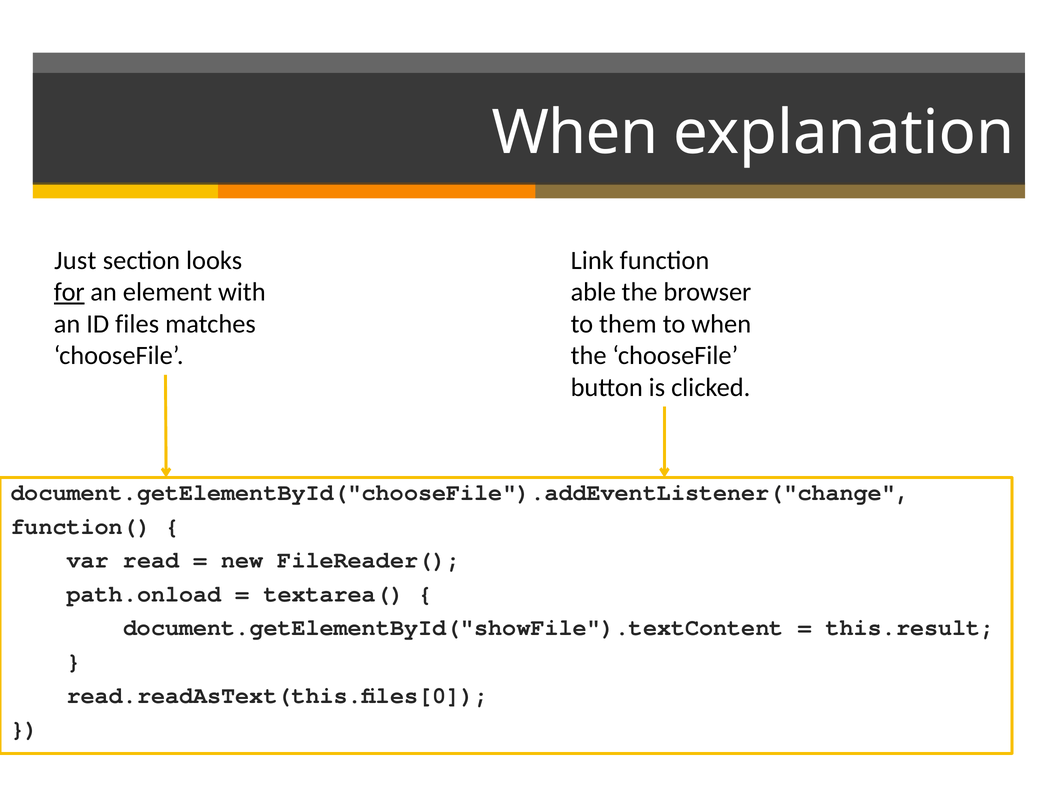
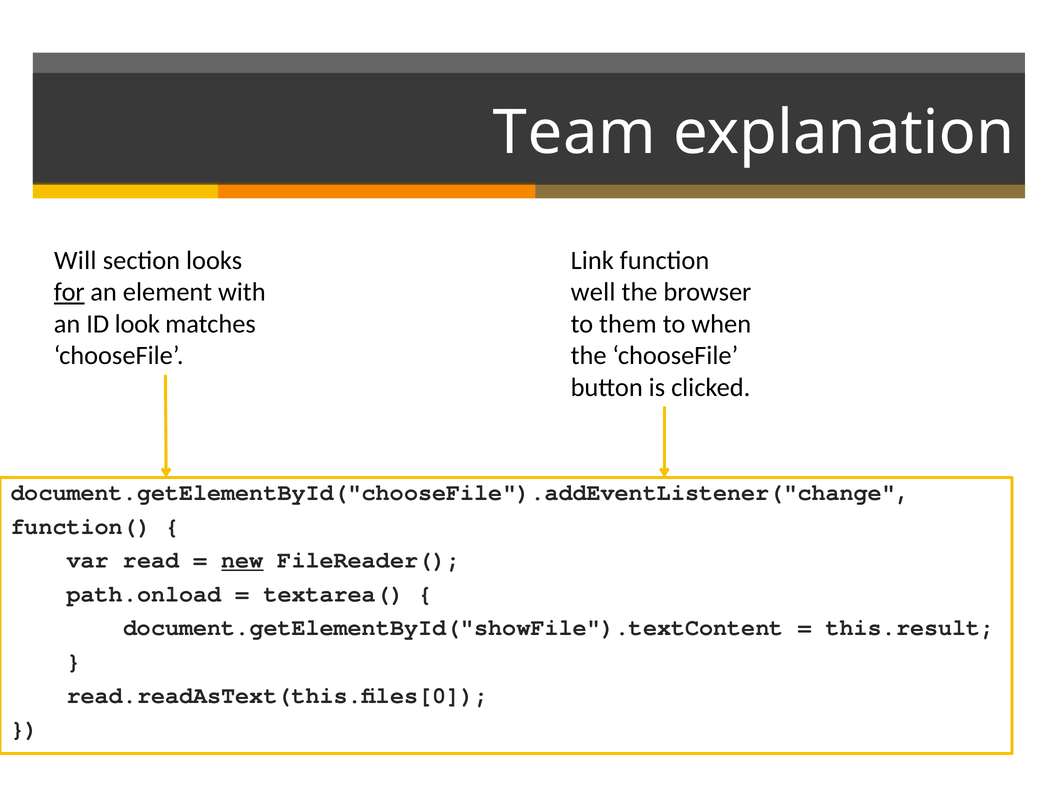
When at (575, 133): When -> Team
Just: Just -> Will
able: able -> well
files: files -> look
new underline: none -> present
